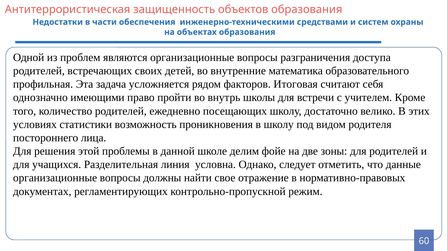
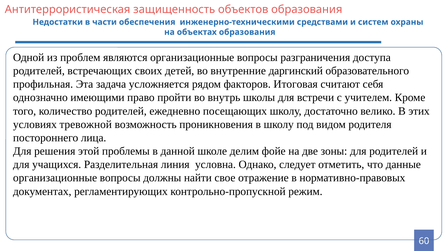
математика: математика -> даргинский
статистики: статистики -> тревожной
